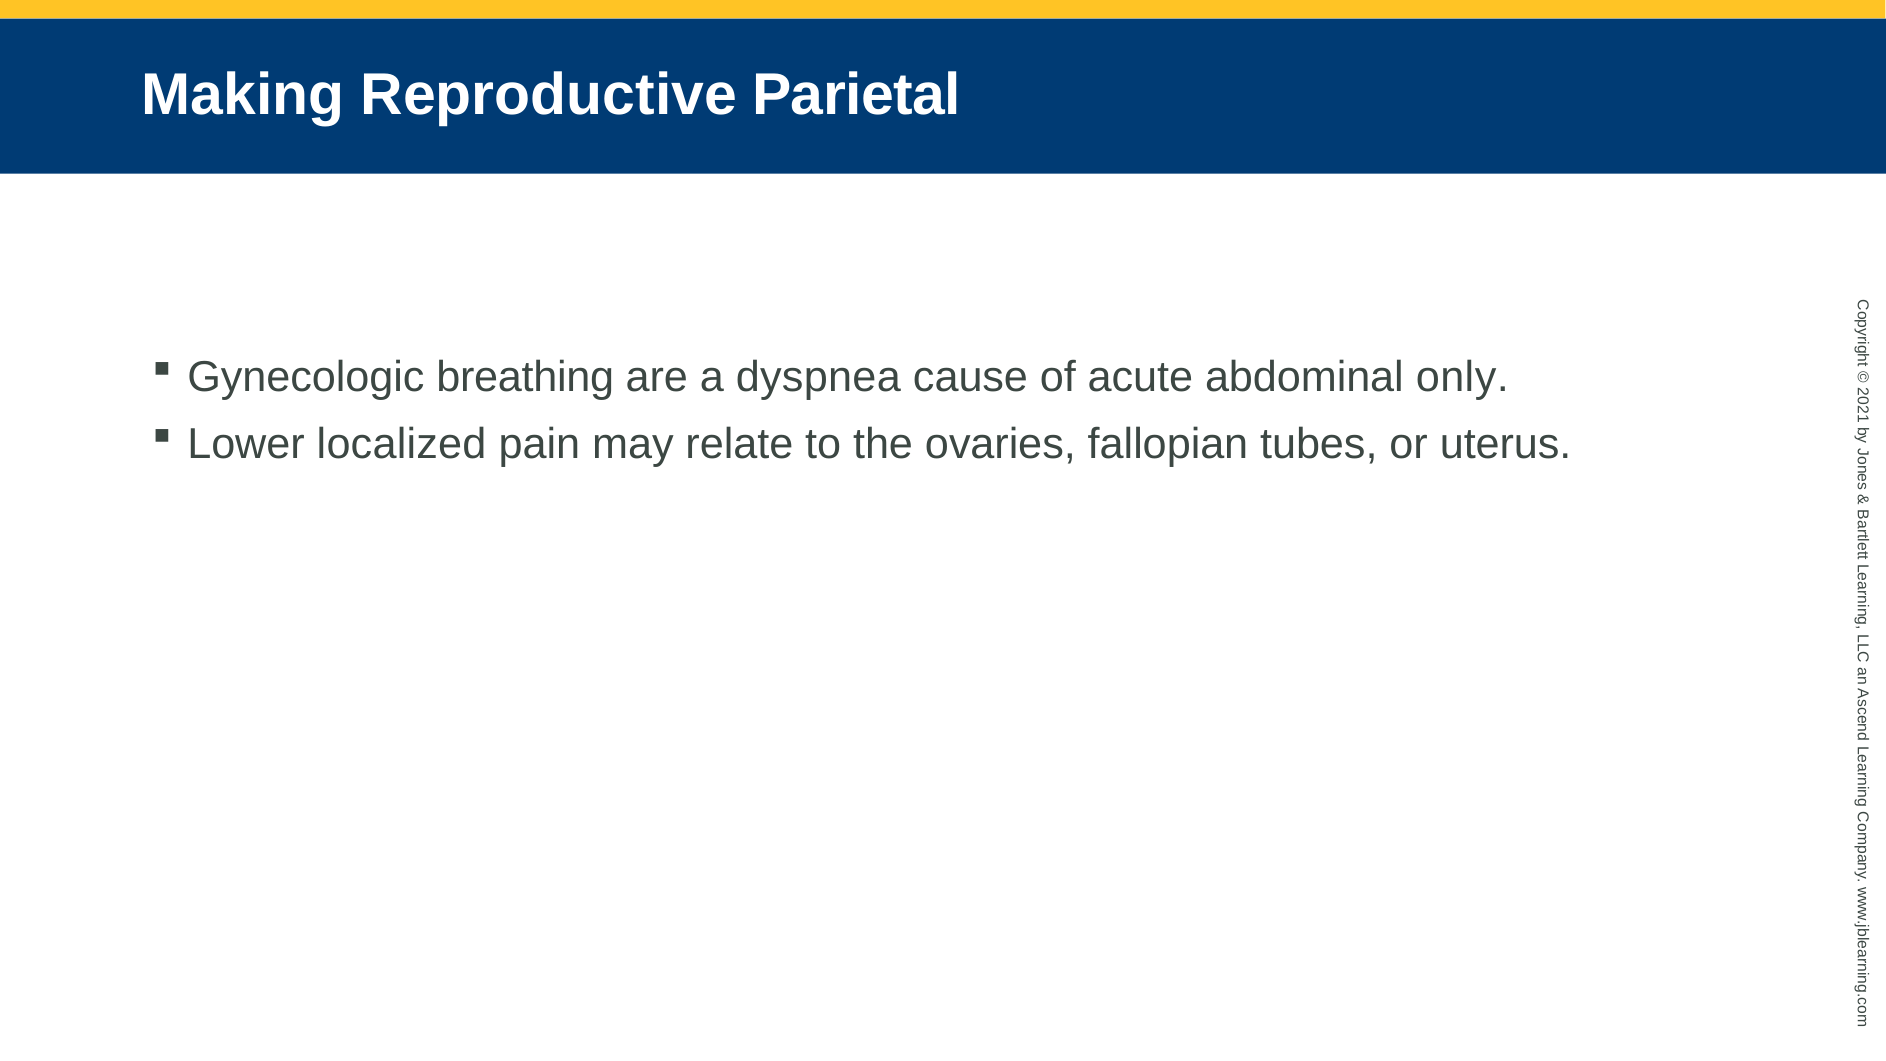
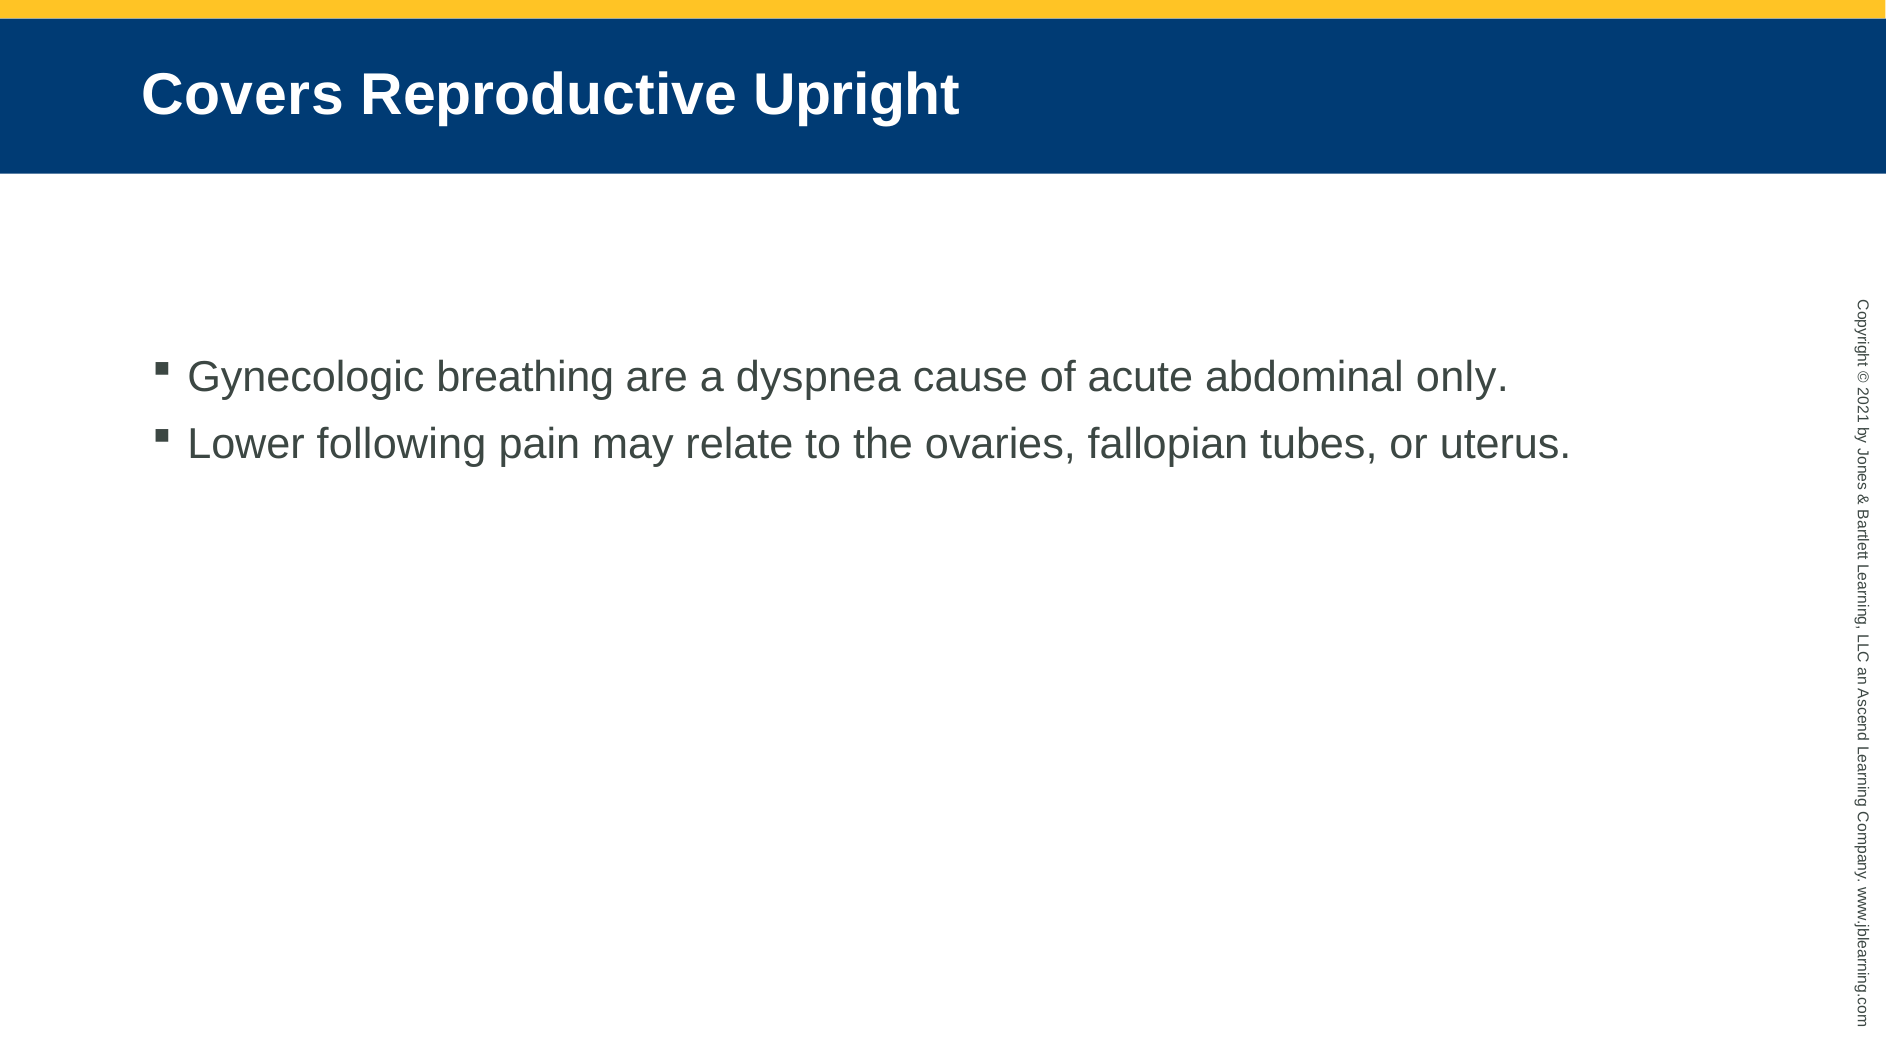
Making: Making -> Covers
Parietal: Parietal -> Upright
localized: localized -> following
